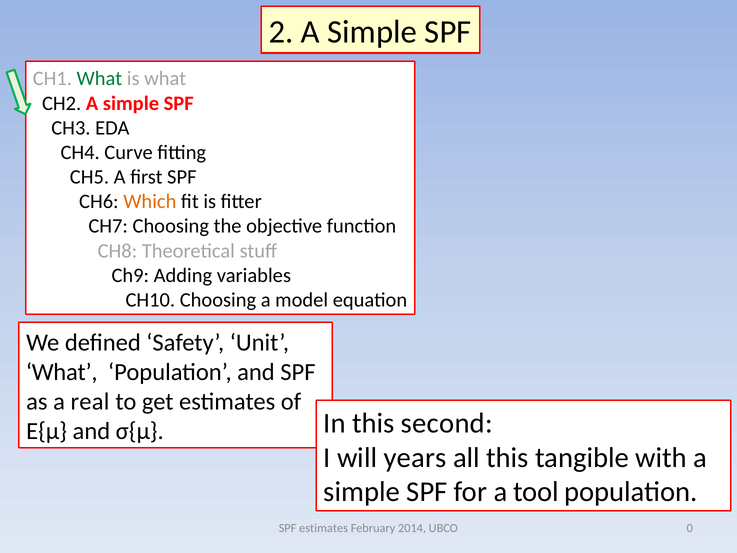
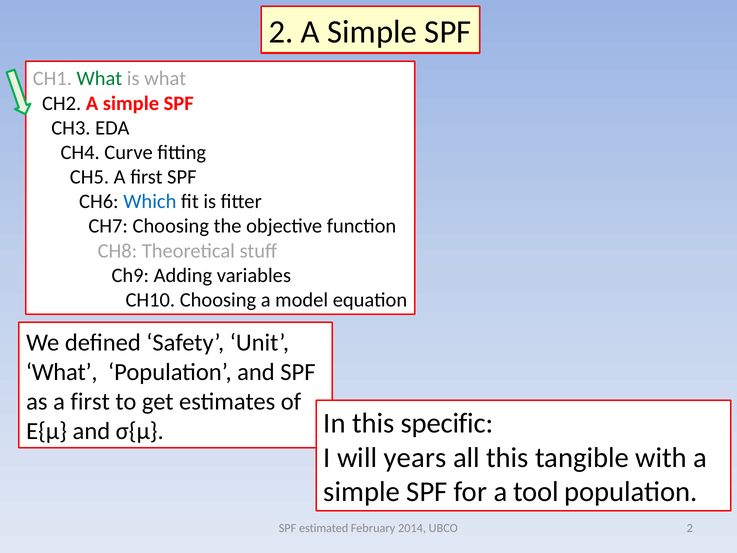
Which colour: orange -> blue
as a real: real -> first
second: second -> specific
SPF estimates: estimates -> estimated
UBCO 0: 0 -> 2
